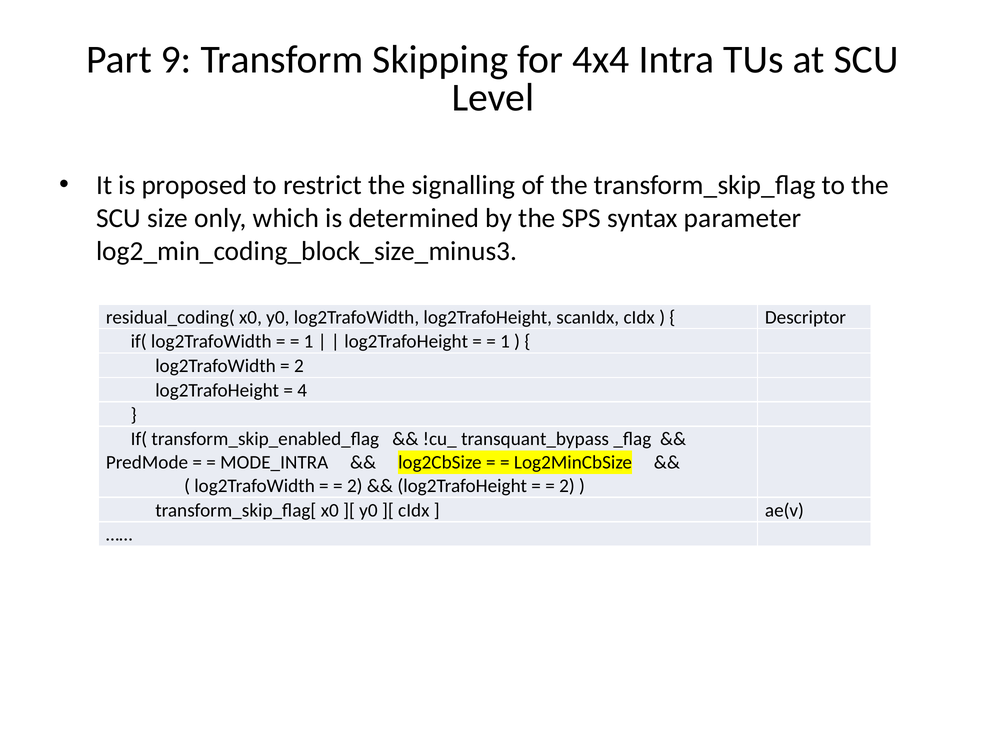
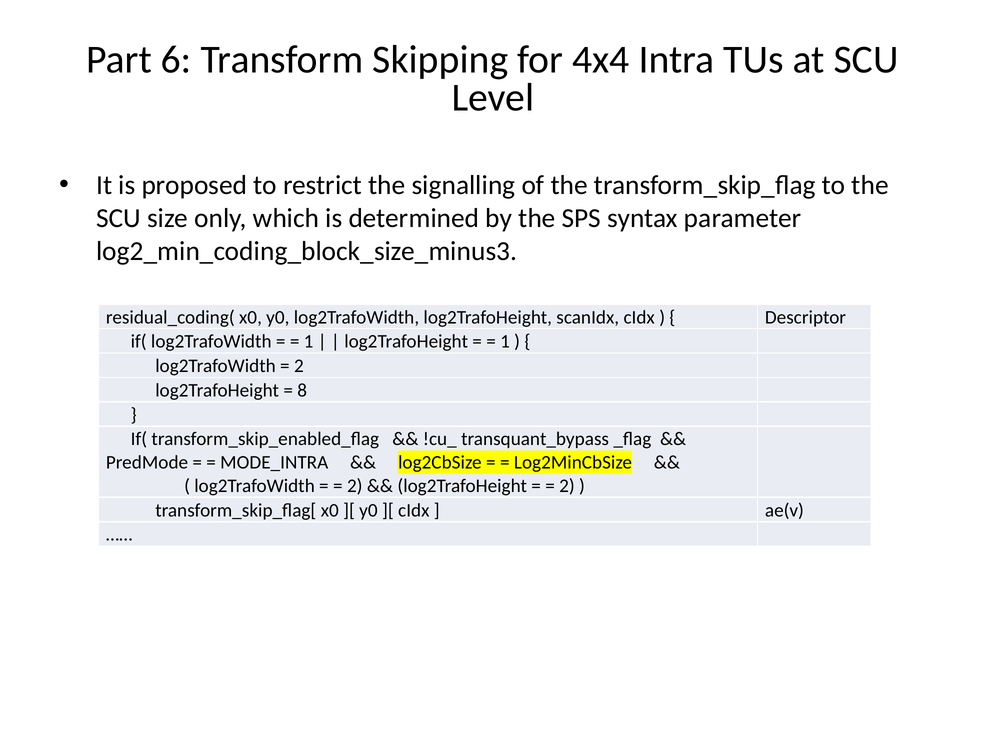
9: 9 -> 6
4: 4 -> 8
